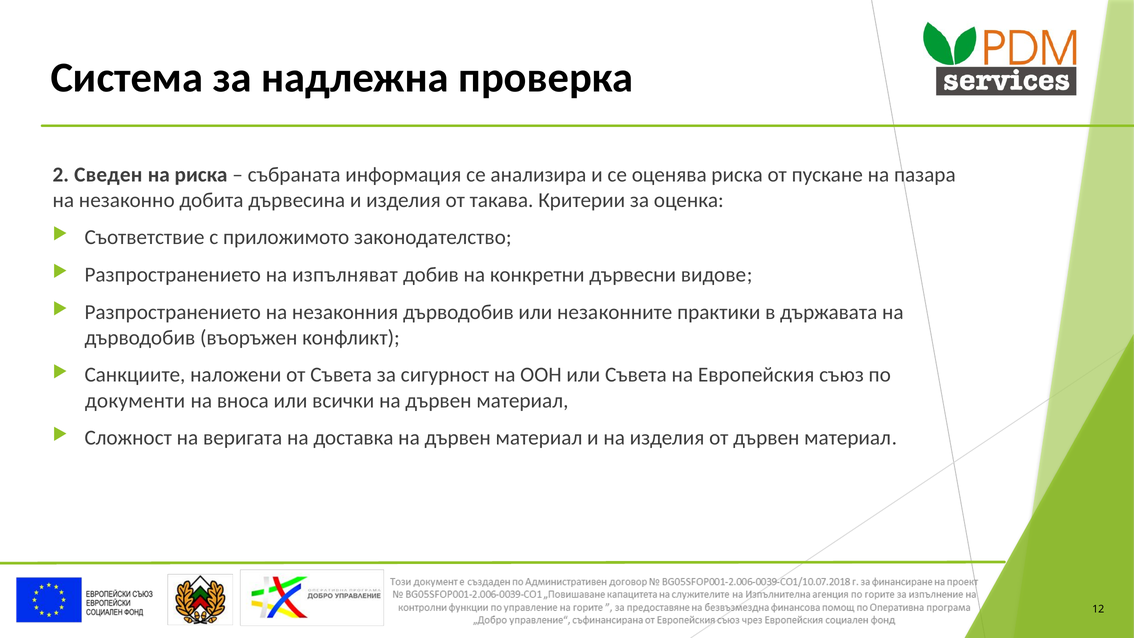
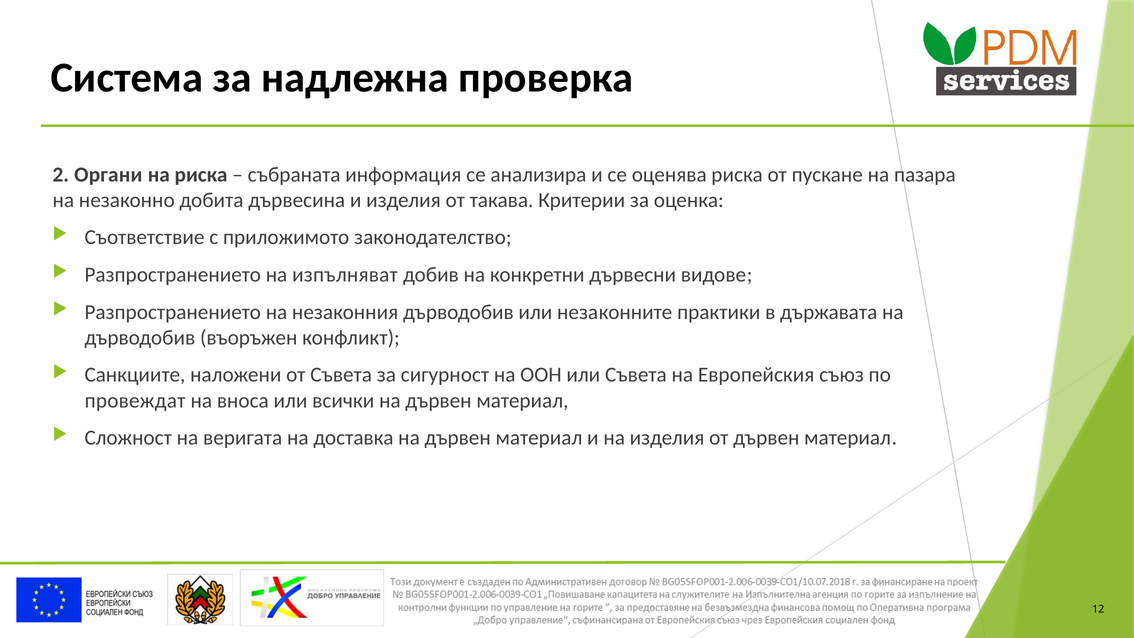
Сведен: Сведен -> Органи
документи: документи -> провеждат
